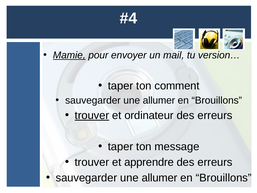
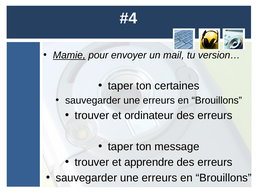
comment: comment -> certaines
allumer at (159, 100): allumer -> erreurs
trouver at (92, 115) underline: present -> none
allumer at (160, 178): allumer -> erreurs
